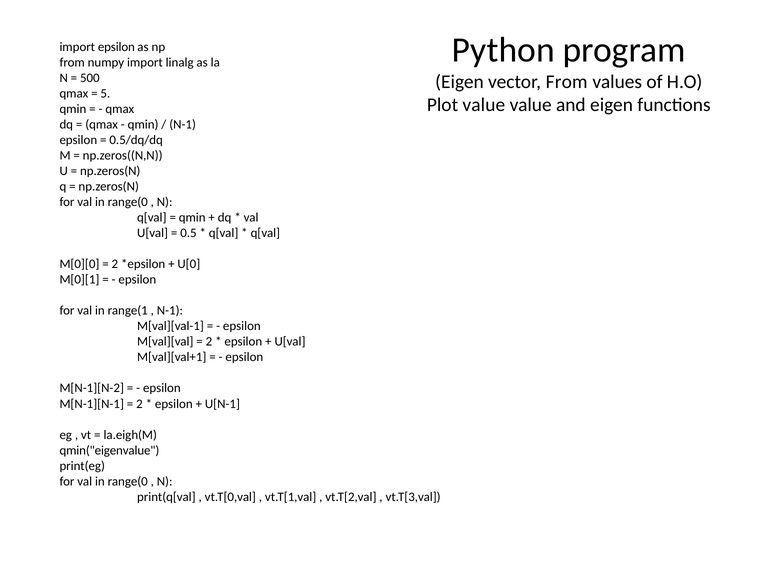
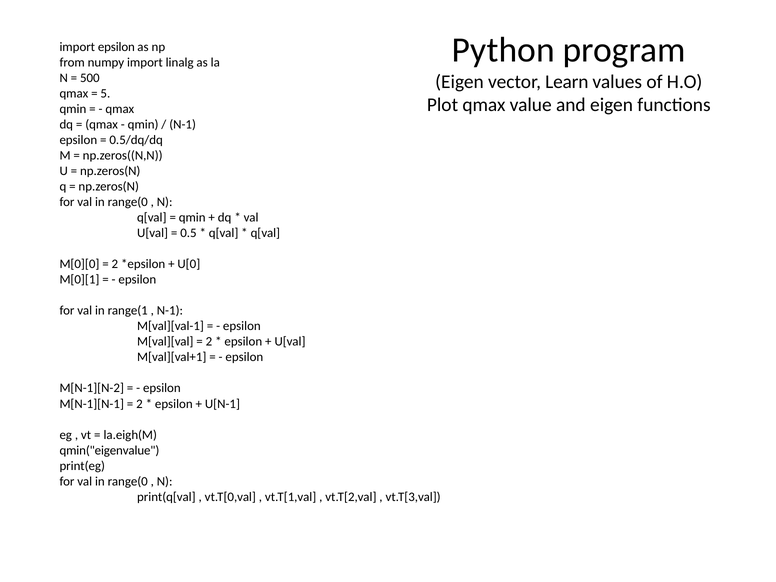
vector From: From -> Learn
Plot value: value -> qmax
